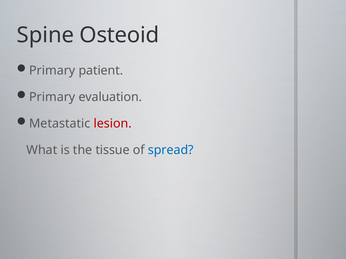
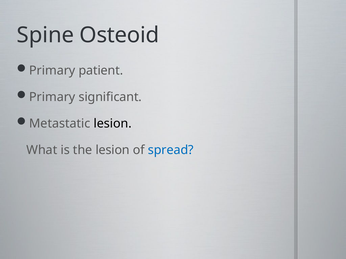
evaluation: evaluation -> significant
lesion at (113, 124) colour: red -> black
the tissue: tissue -> lesion
